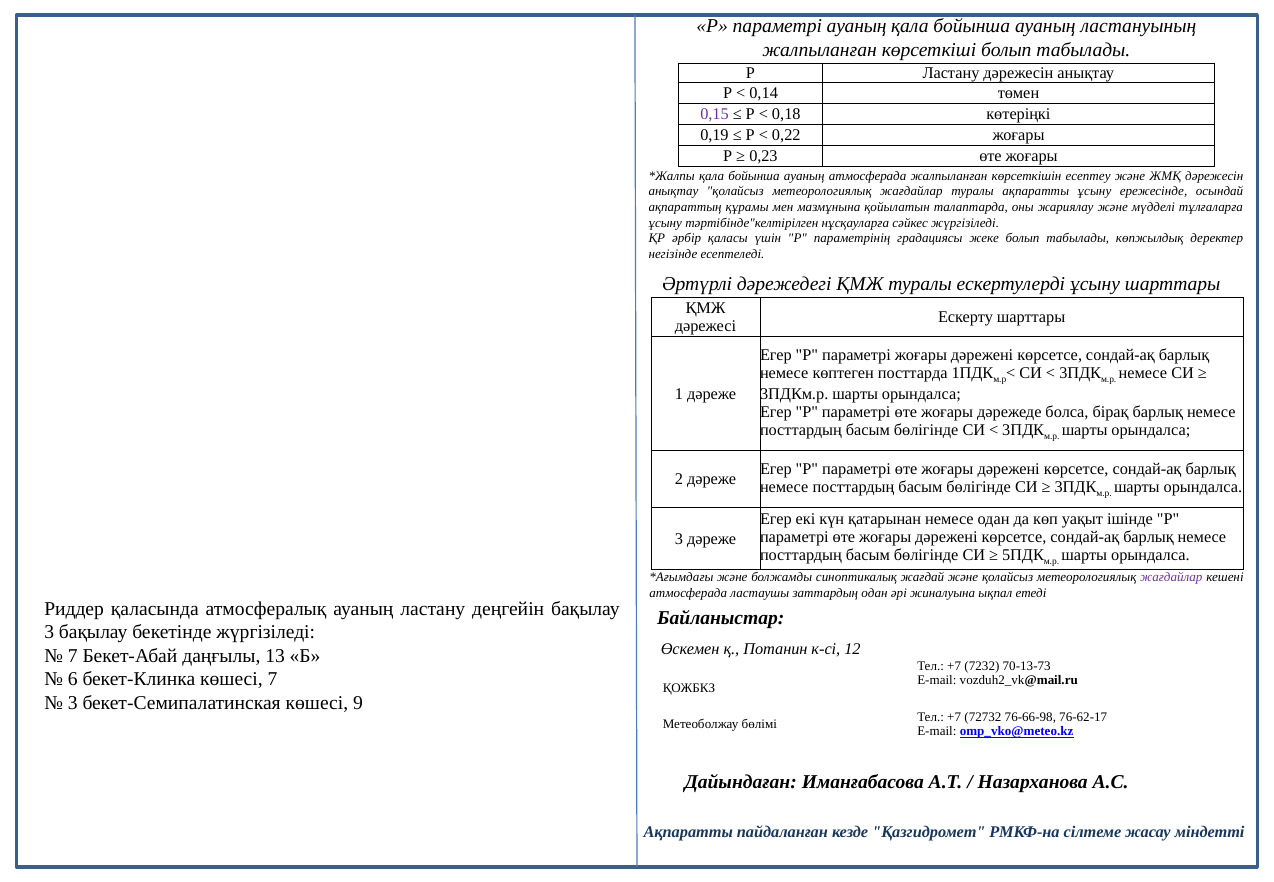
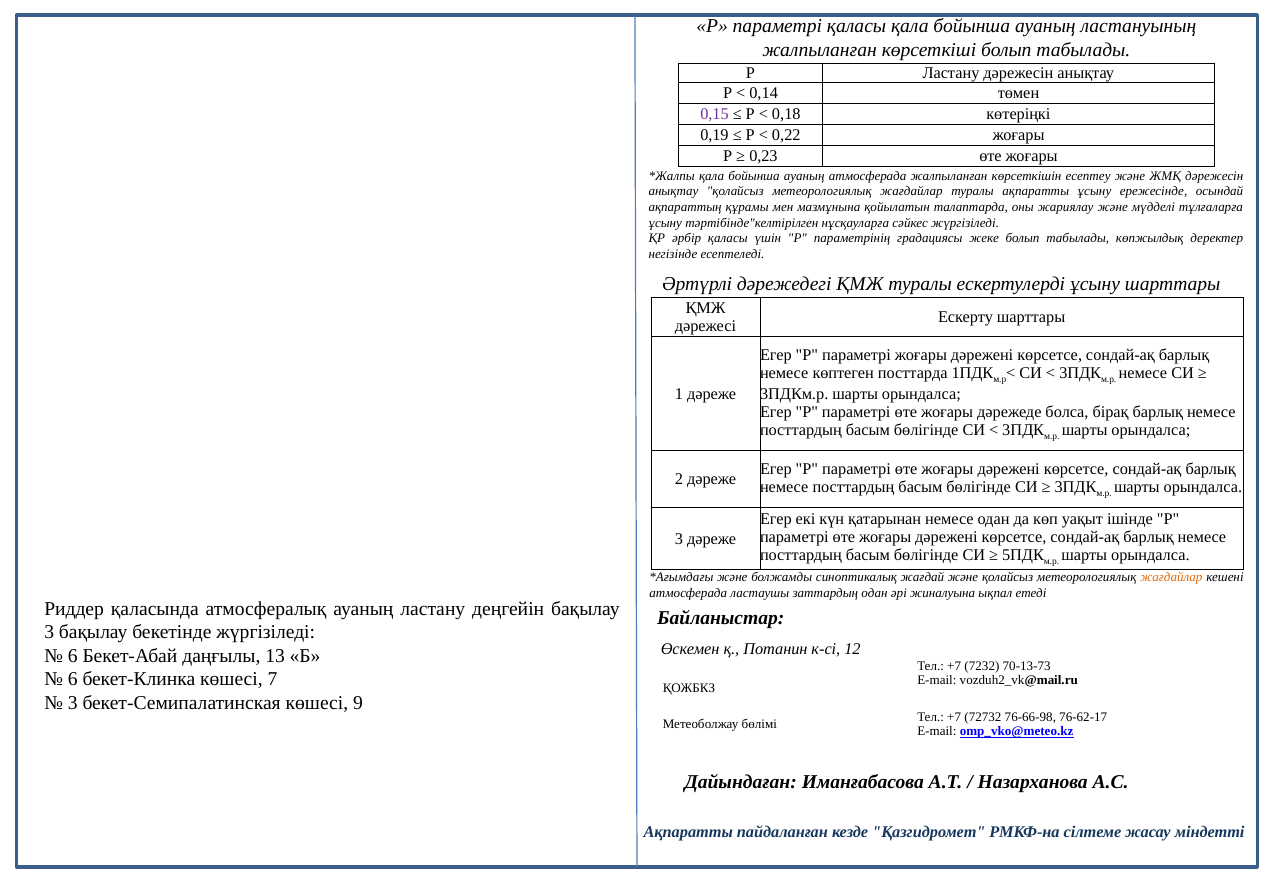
параметрі ауаның: ауаның -> қаласы
жағдайлар at (1171, 577) colour: purple -> orange
7 at (73, 656): 7 -> 6
